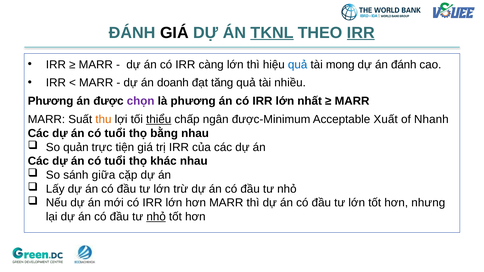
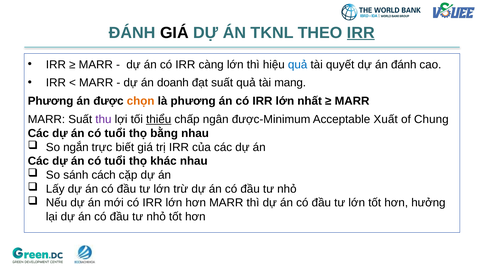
TKNL underline: present -> none
mong: mong -> quyết
đạt tăng: tăng -> suất
nhiều: nhiều -> mang
chọn colour: purple -> orange
thu colour: orange -> purple
Nhanh: Nhanh -> Chung
quản: quản -> ngắn
tiện: tiện -> biết
giữa: giữa -> cách
nhưng: nhưng -> hưởng
nhỏ at (156, 217) underline: present -> none
